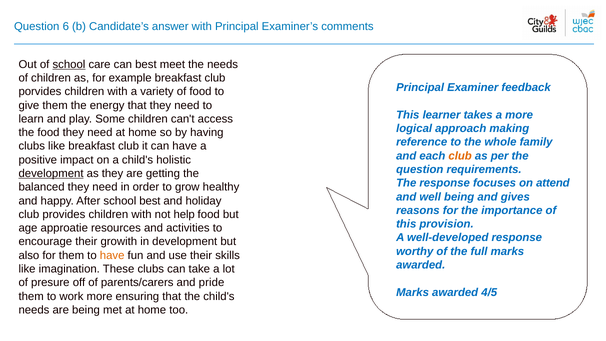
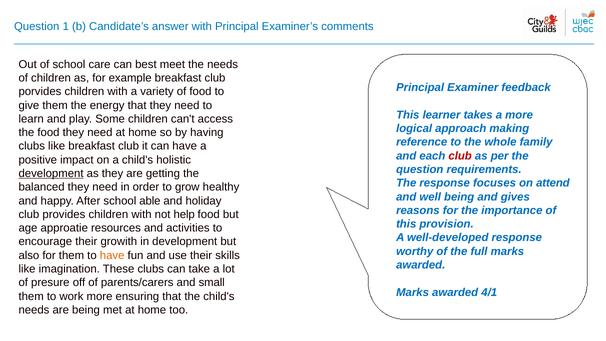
6: 6 -> 1
school at (69, 64) underline: present -> none
club at (460, 156) colour: orange -> red
school best: best -> able
pride: pride -> small
4/5: 4/5 -> 4/1
